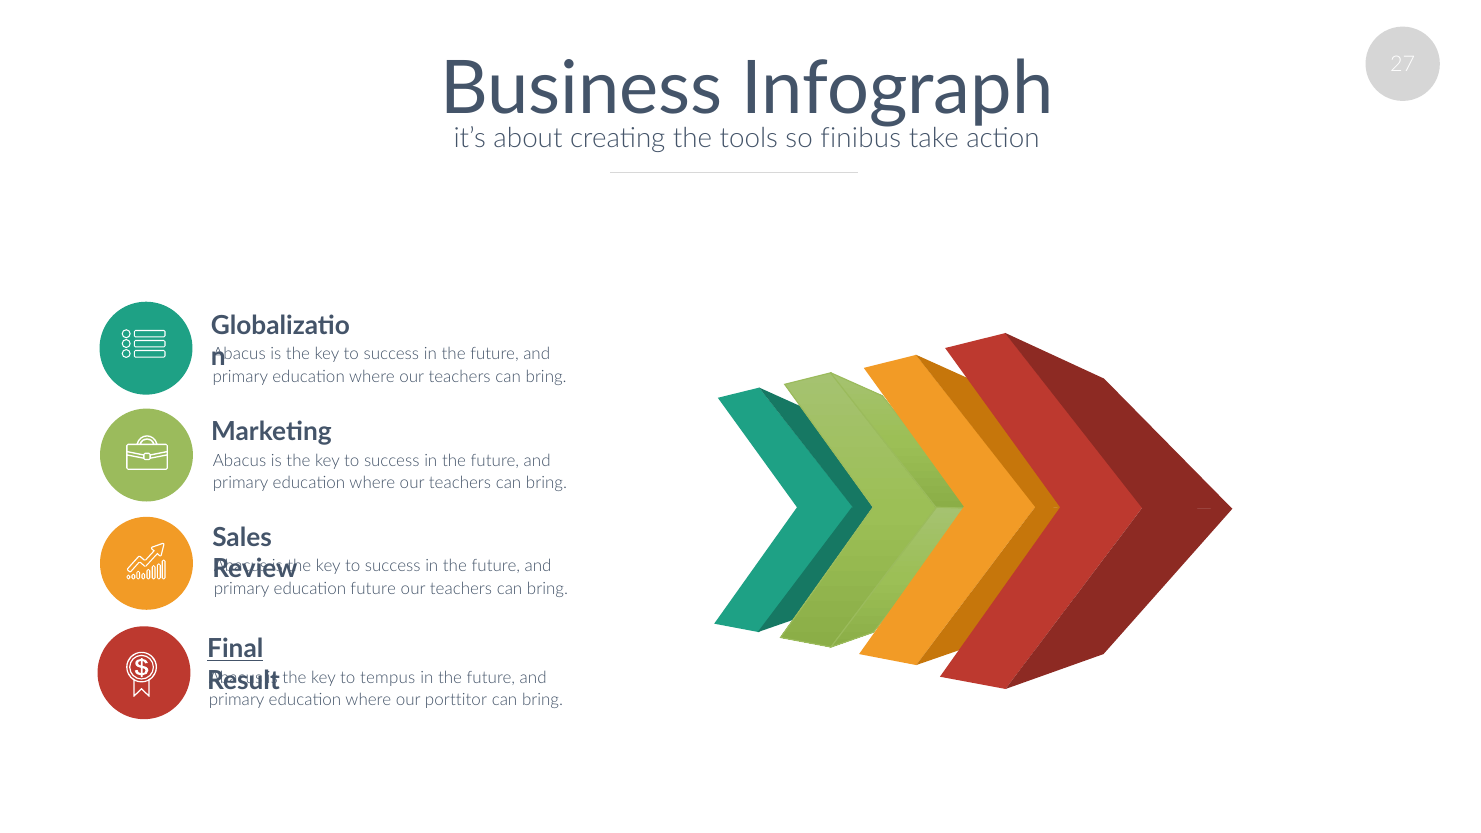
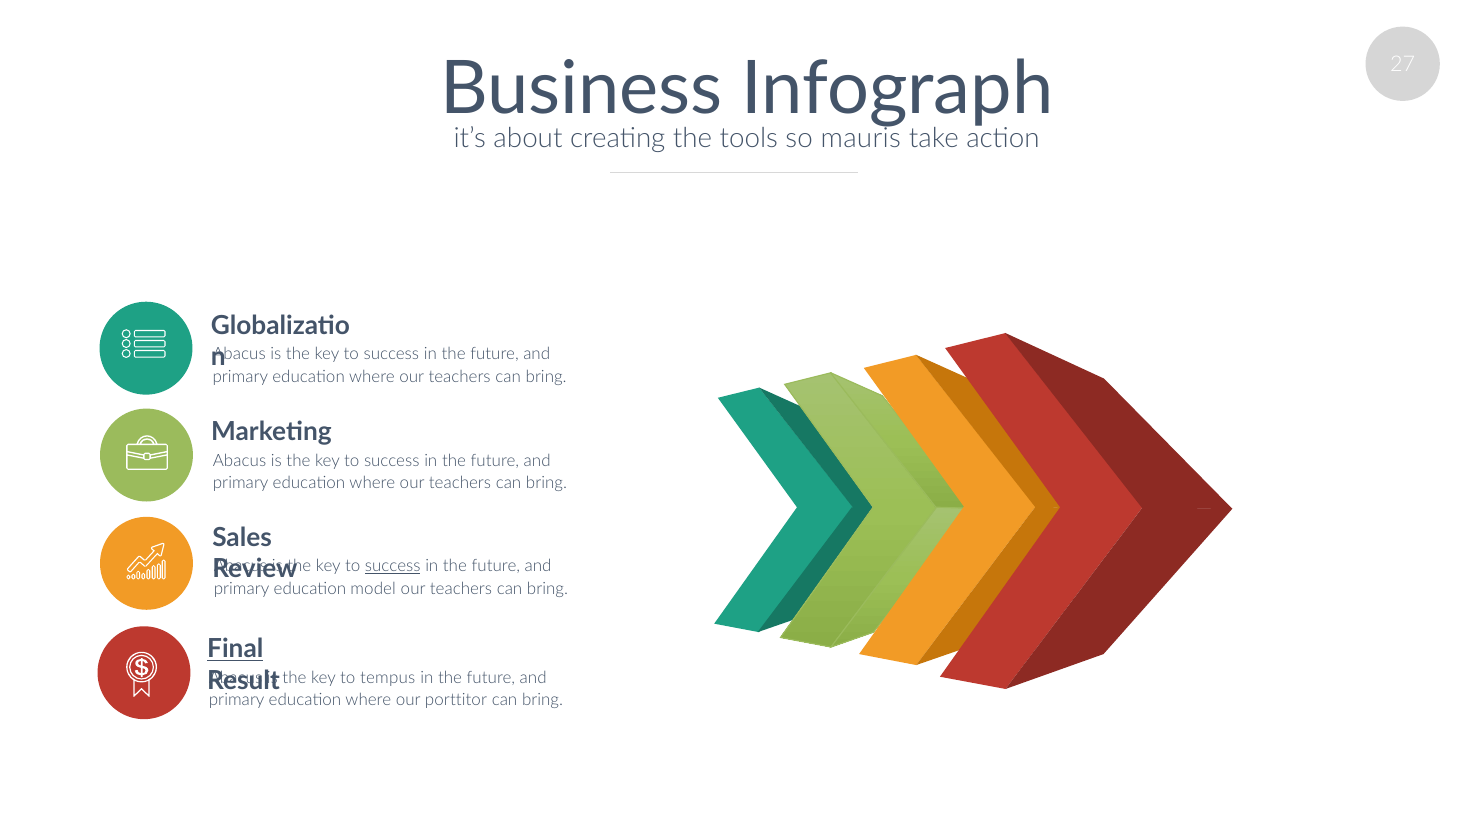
finibus: finibus -> mauris
success at (393, 566) underline: none -> present
education future: future -> model
